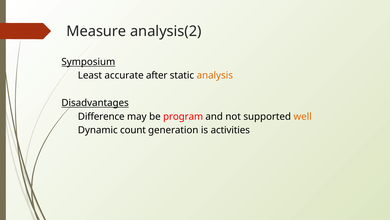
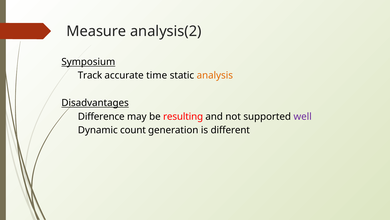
Least: Least -> Track
after: after -> time
program: program -> resulting
well colour: orange -> purple
activities: activities -> different
